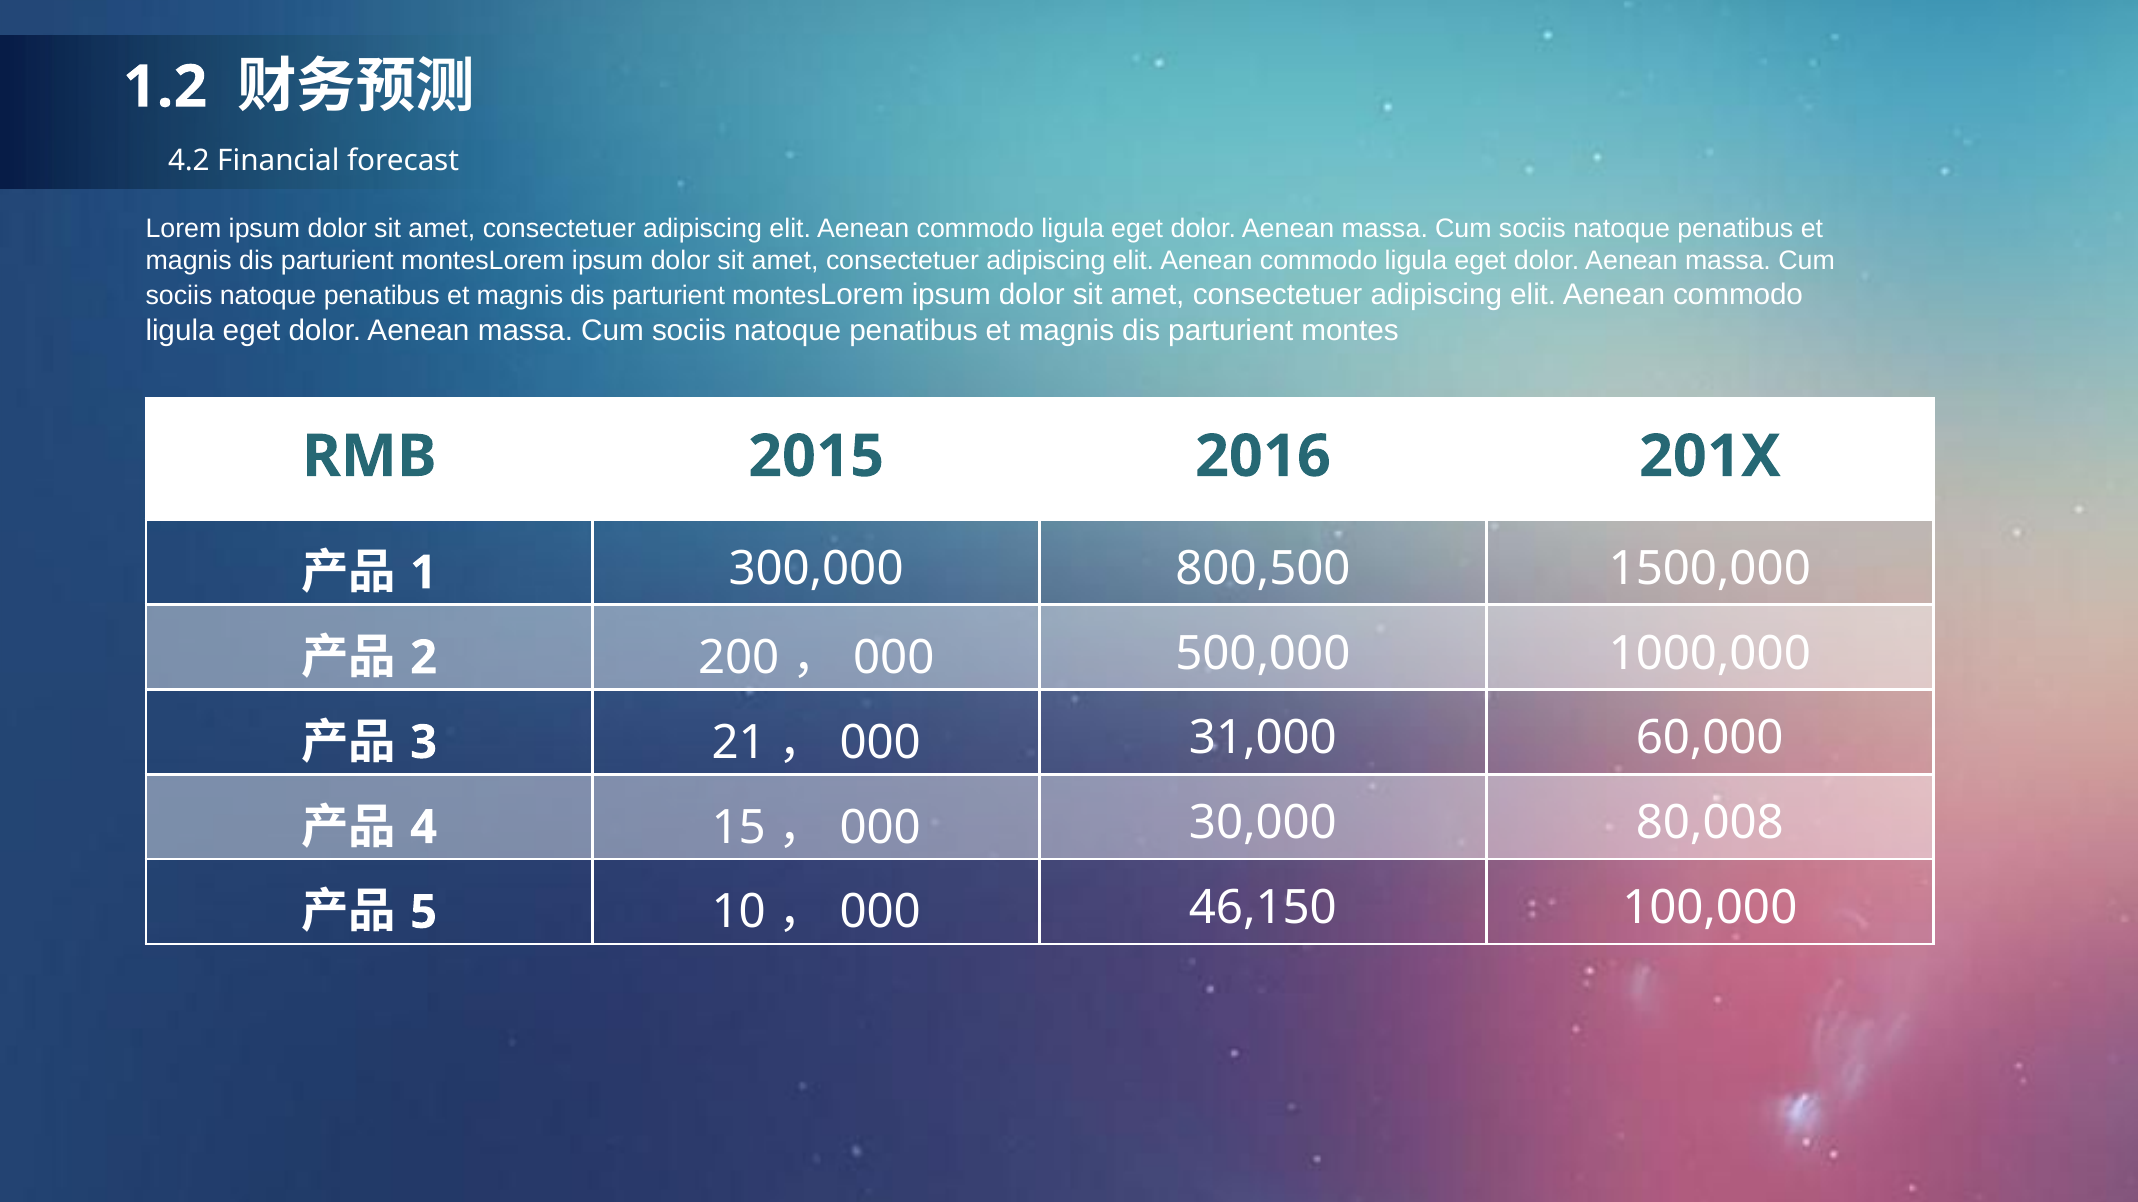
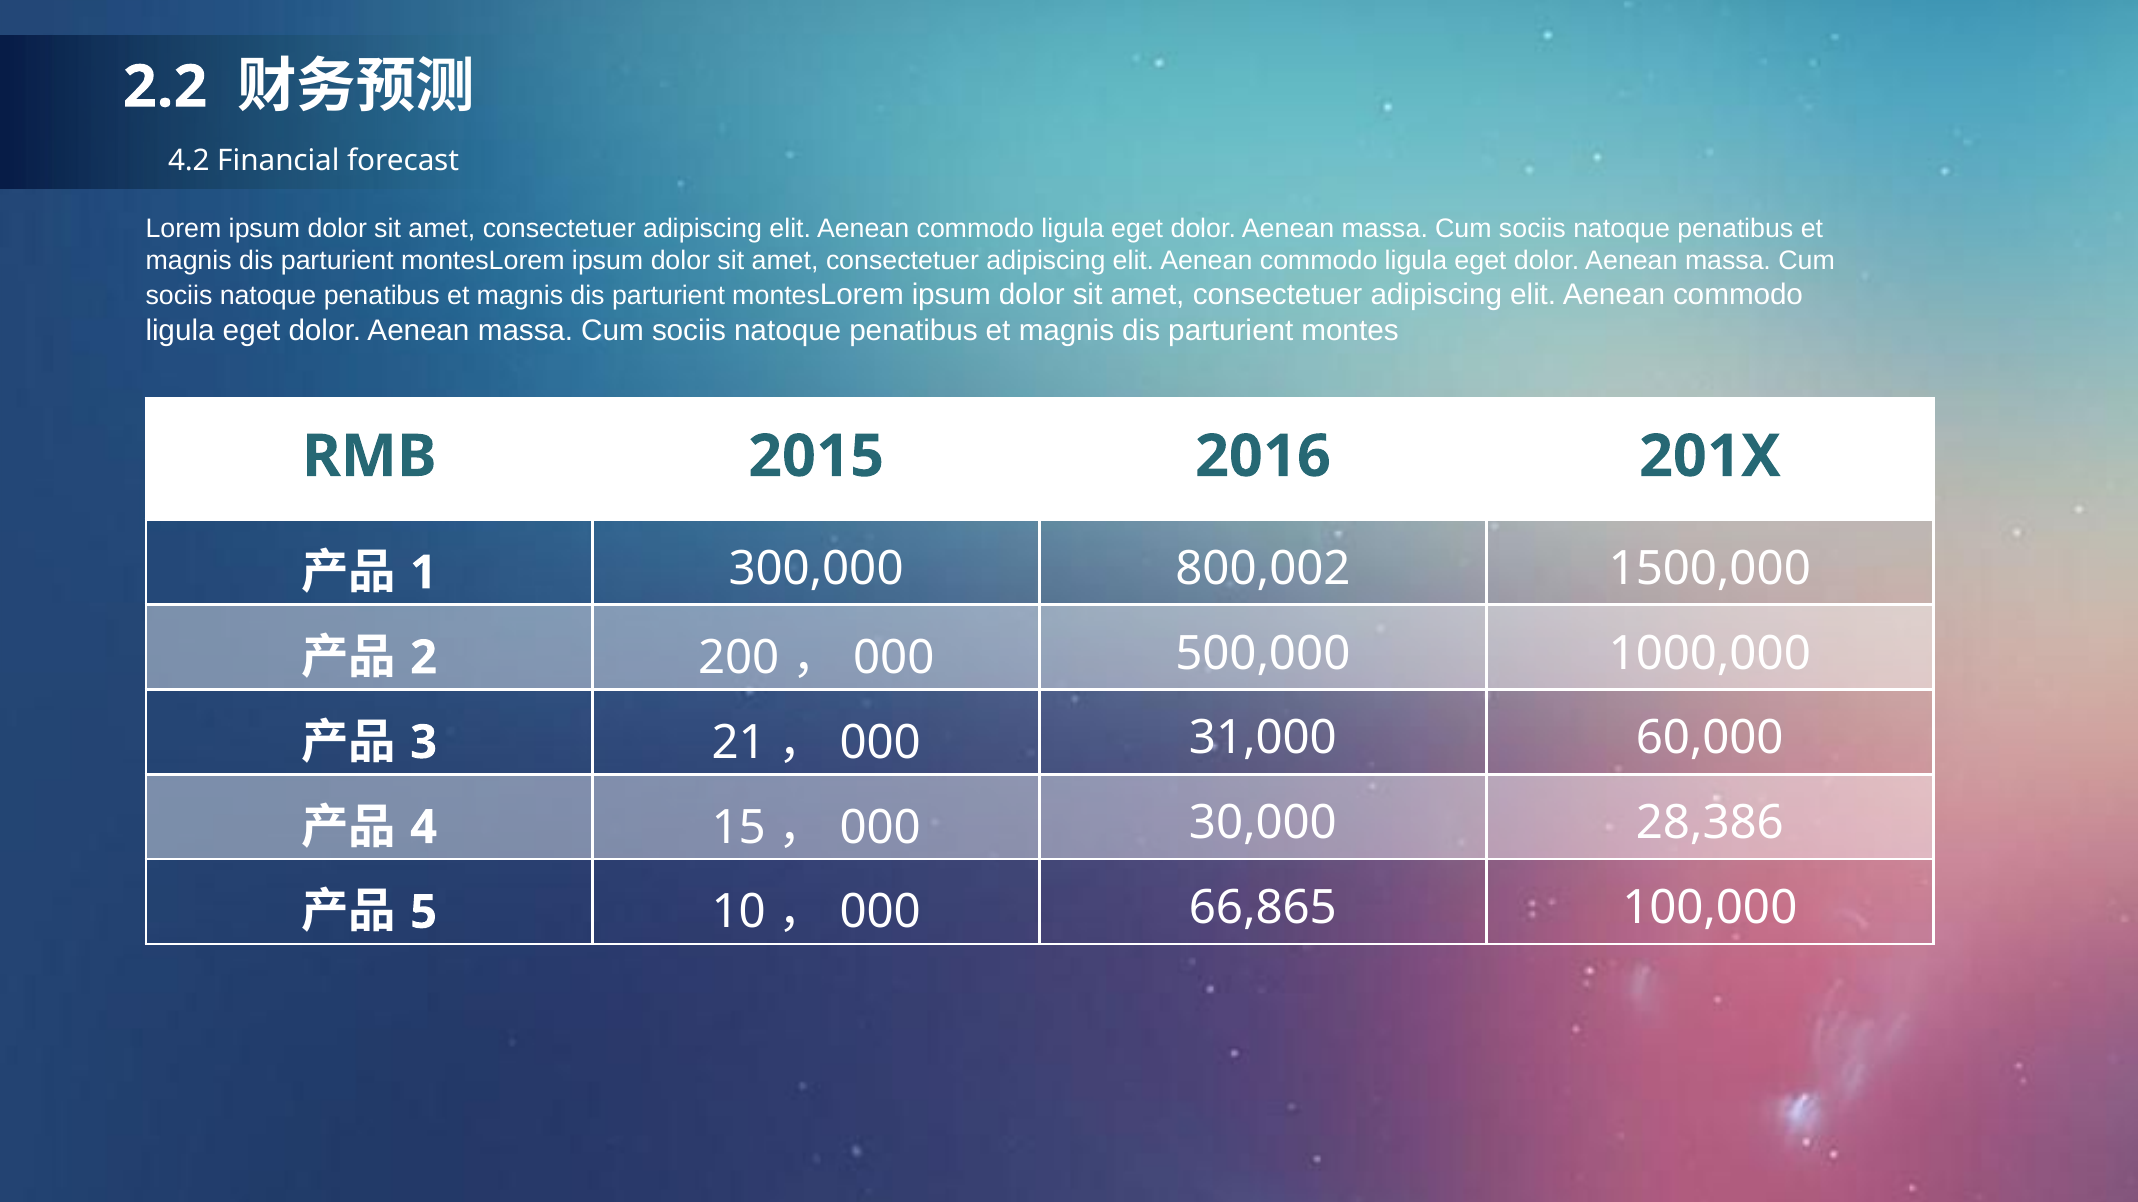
1.2: 1.2 -> 2.2
800,500: 800,500 -> 800,002
80,008: 80,008 -> 28,386
46,150: 46,150 -> 66,865
